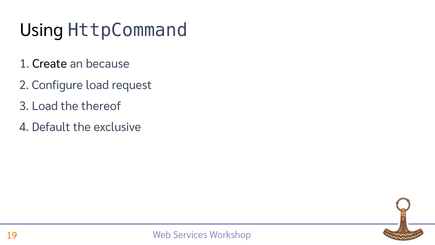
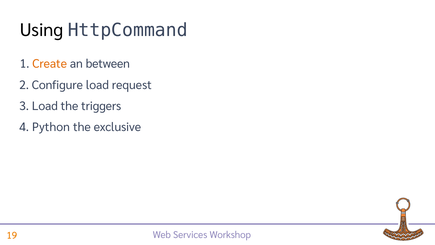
Create colour: black -> orange
because: because -> between
thereof: thereof -> triggers
Default: Default -> Python
